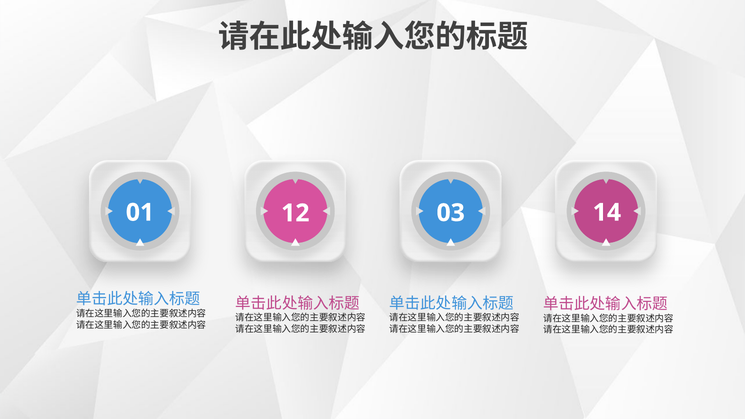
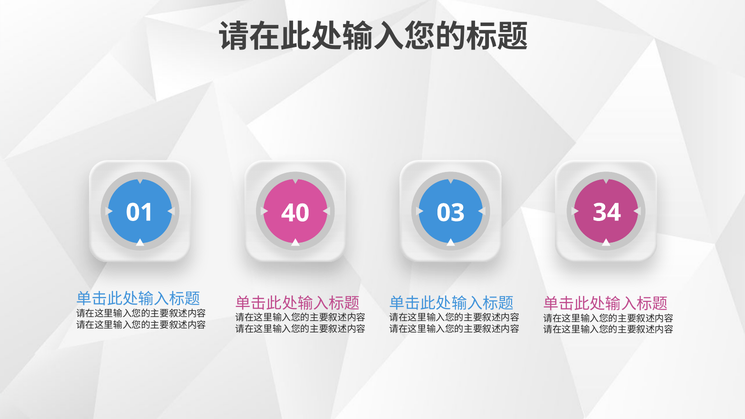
12: 12 -> 40
14: 14 -> 34
